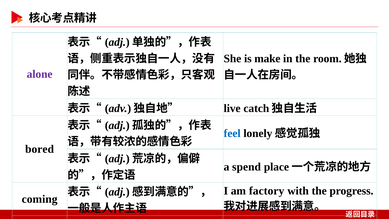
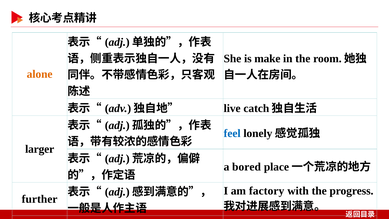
alone colour: purple -> orange
bored: bored -> larger
spend: spend -> bored
coming: coming -> further
